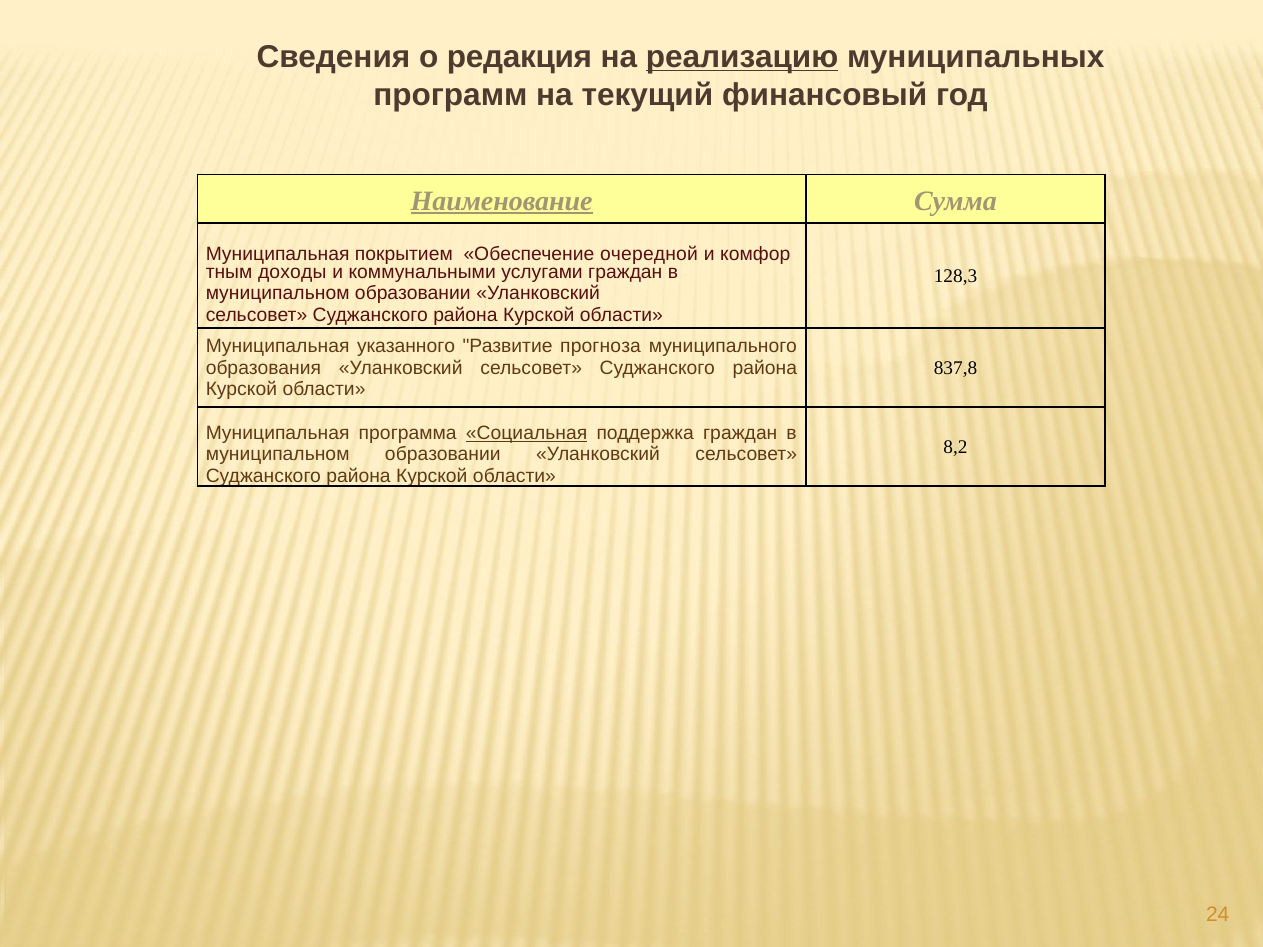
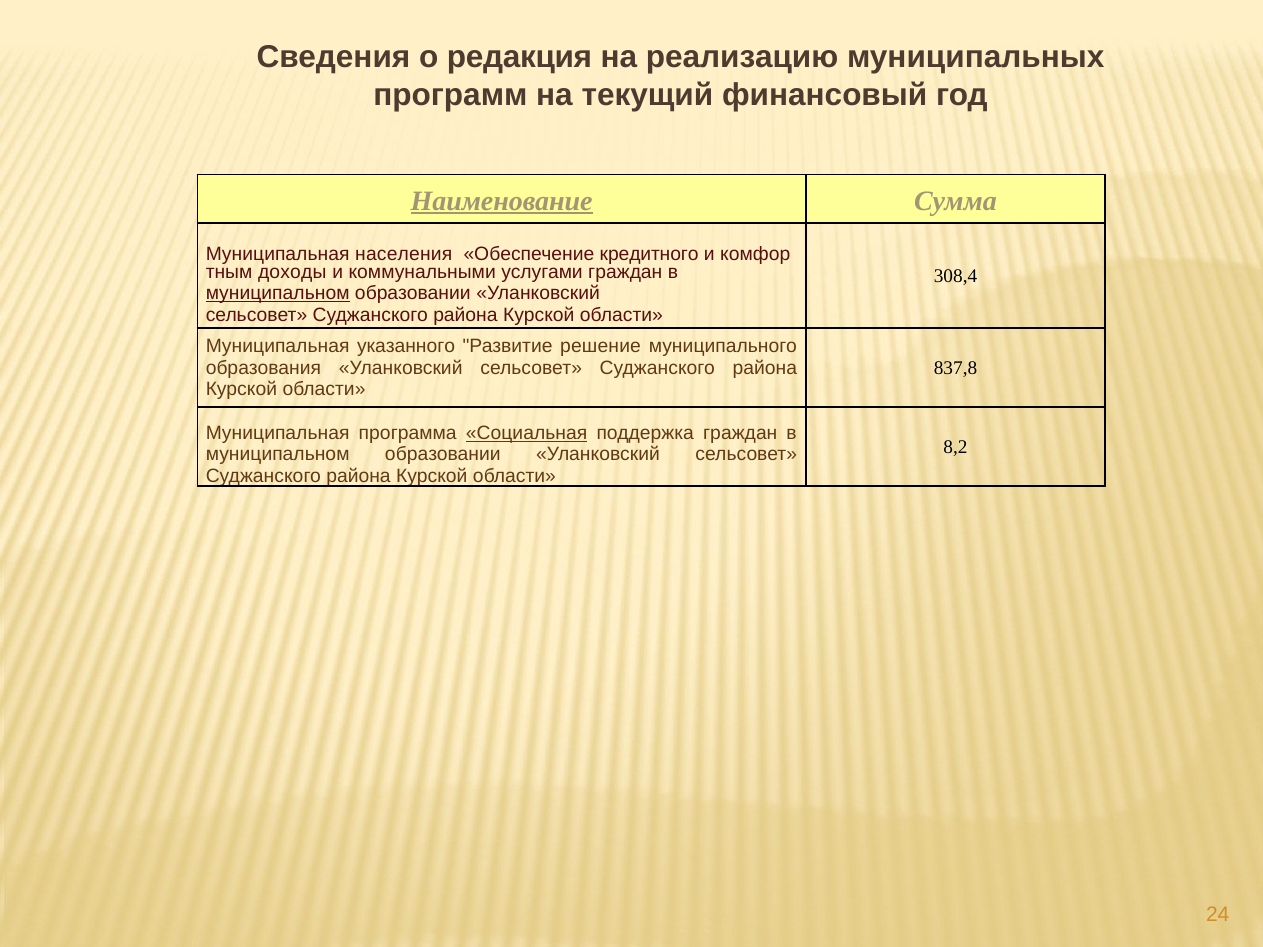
реализацию underline: present -> none
покрытием: покрытием -> населения
очередной: очередной -> кредитного
128,3: 128,3 -> 308,4
муниципальном at (278, 293) underline: none -> present
прогноза: прогноза -> решение
